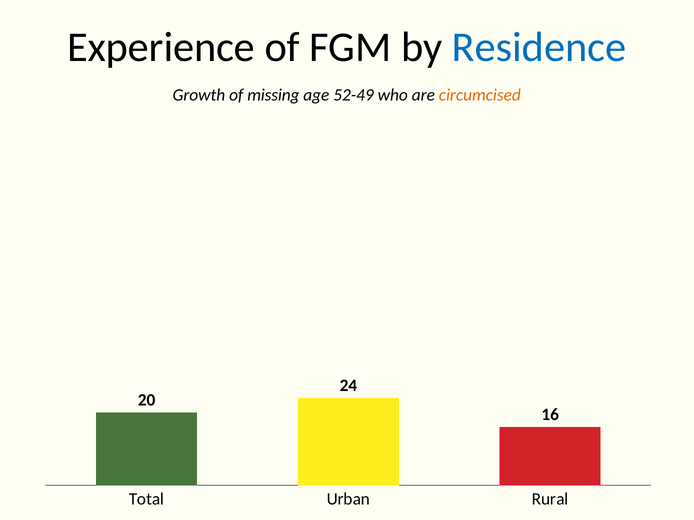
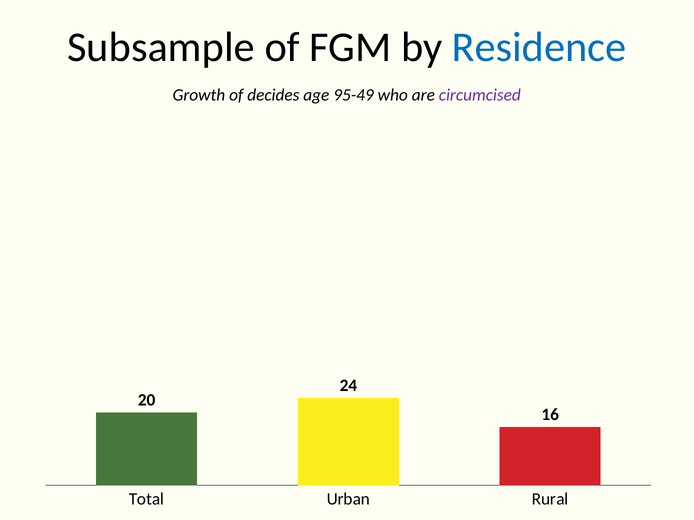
Experience: Experience -> Subsample
missing: missing -> decides
52-49: 52-49 -> 95-49
circumcised colour: orange -> purple
